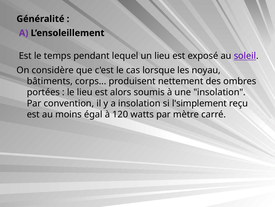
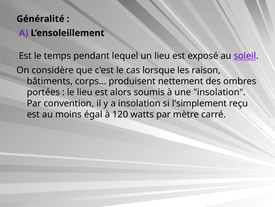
noyau: noyau -> raison
